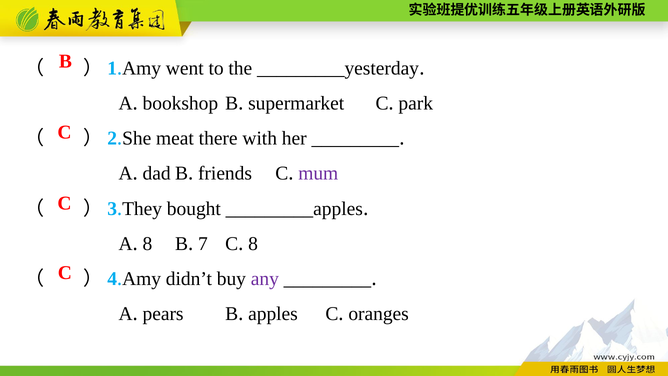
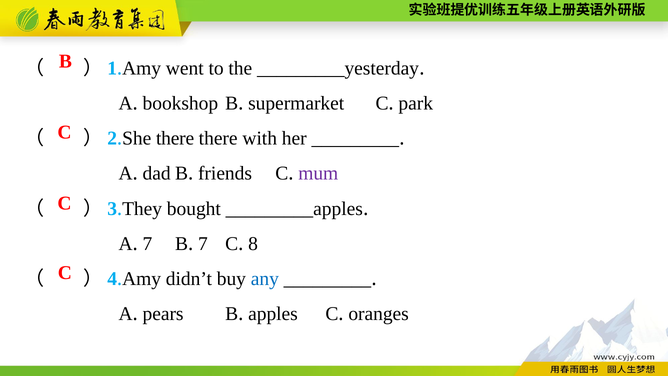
meat at (175, 138): meat -> there
8 at (147, 244): 8 -> 7
any colour: purple -> blue
